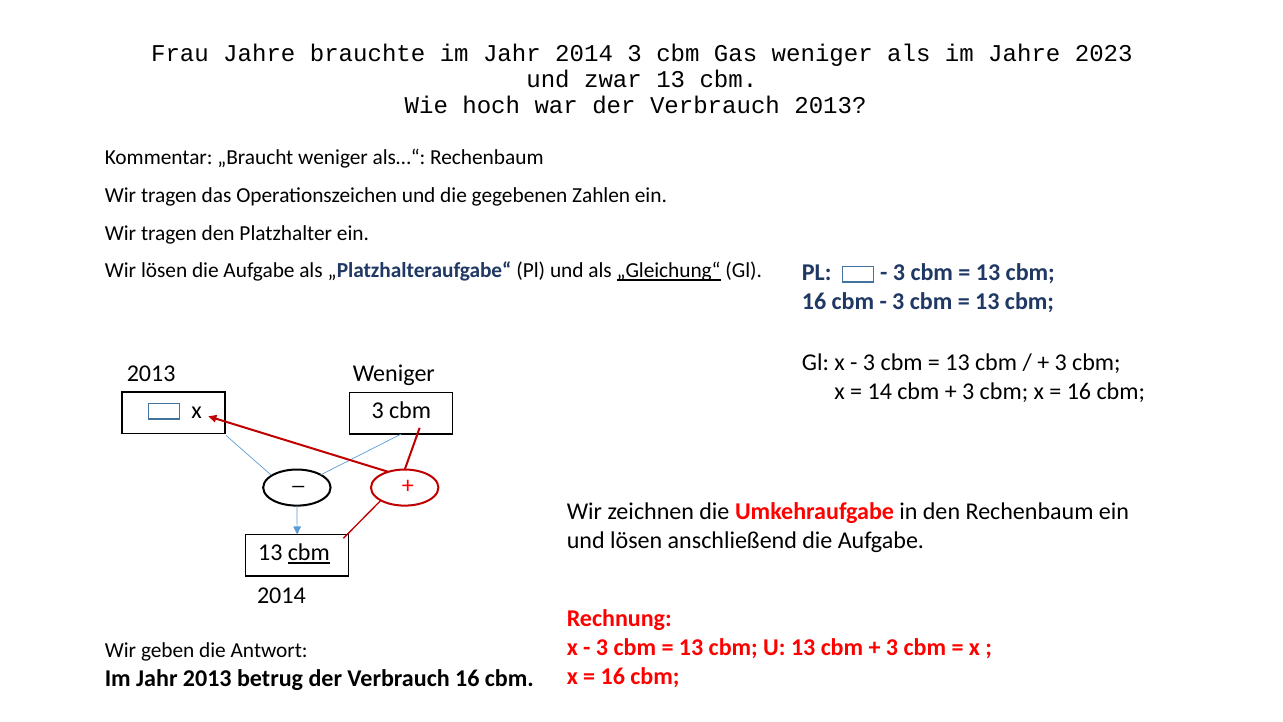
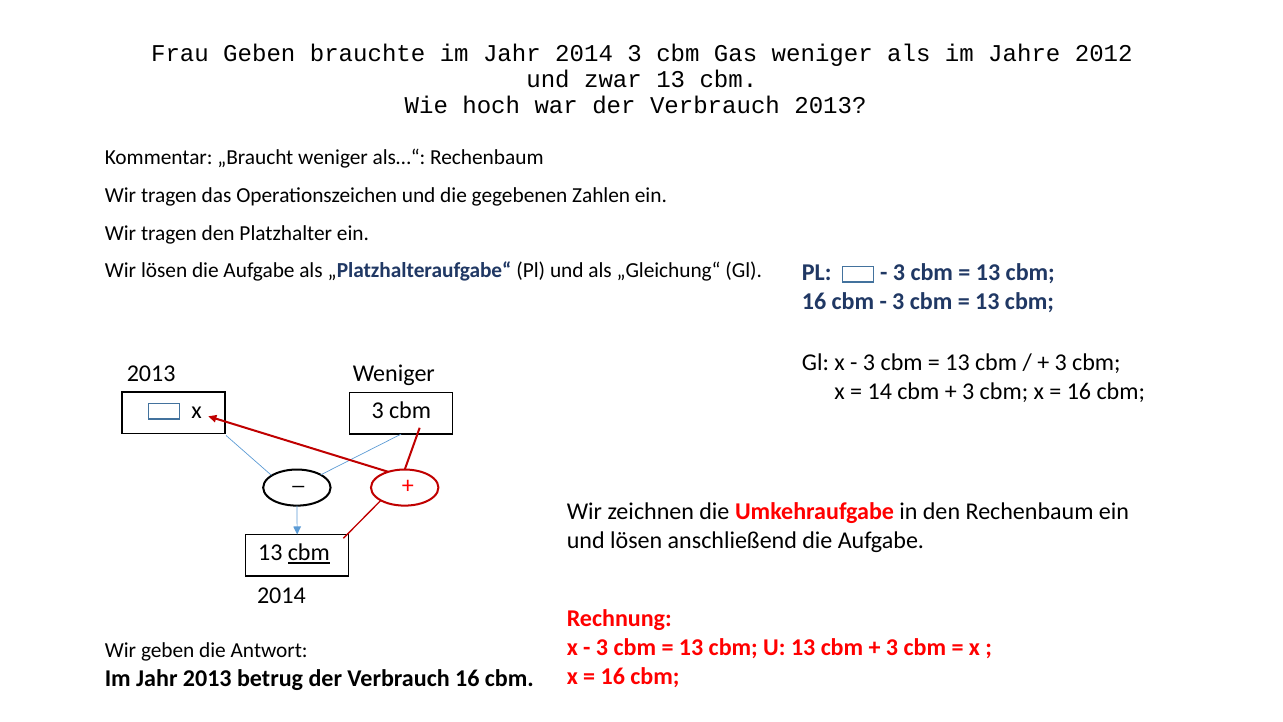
Frau Jahre: Jahre -> Geben
2023: 2023 -> 2012
„Gleichung“ underline: present -> none
